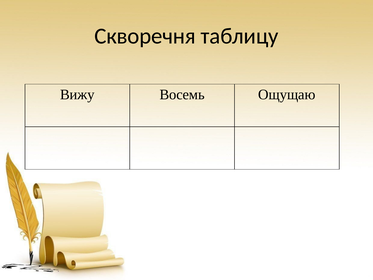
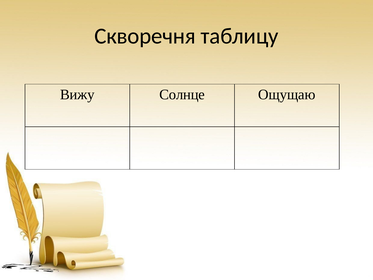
Восемь: Восемь -> Солнце
